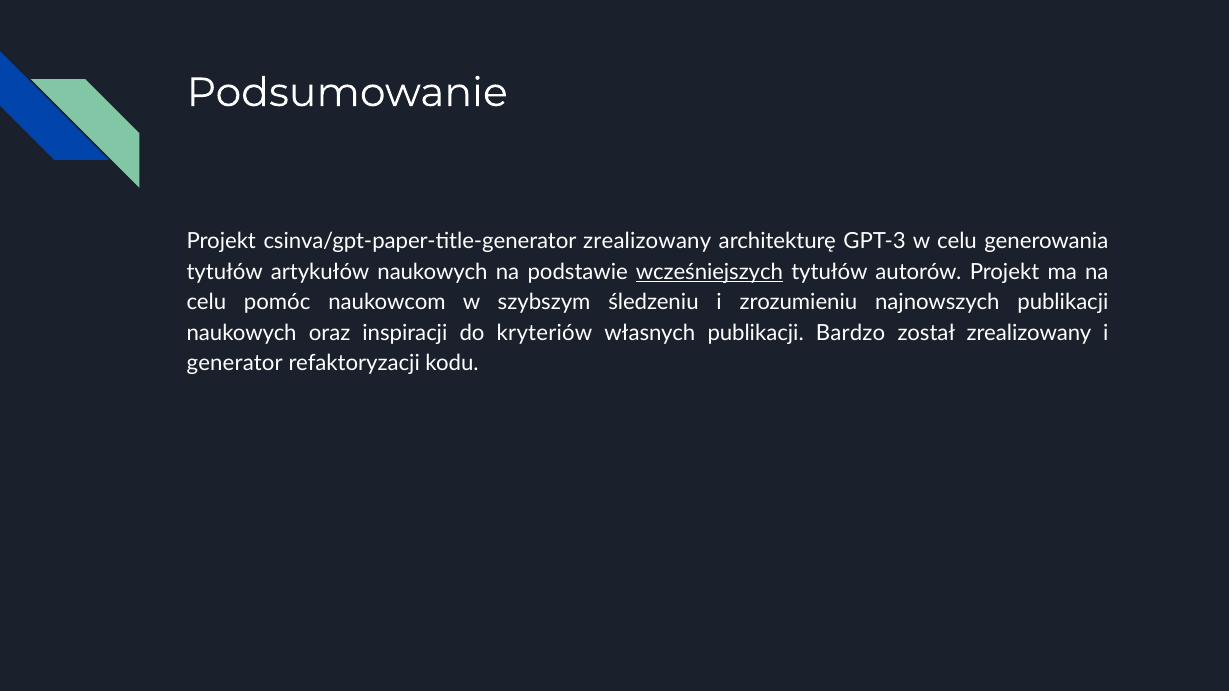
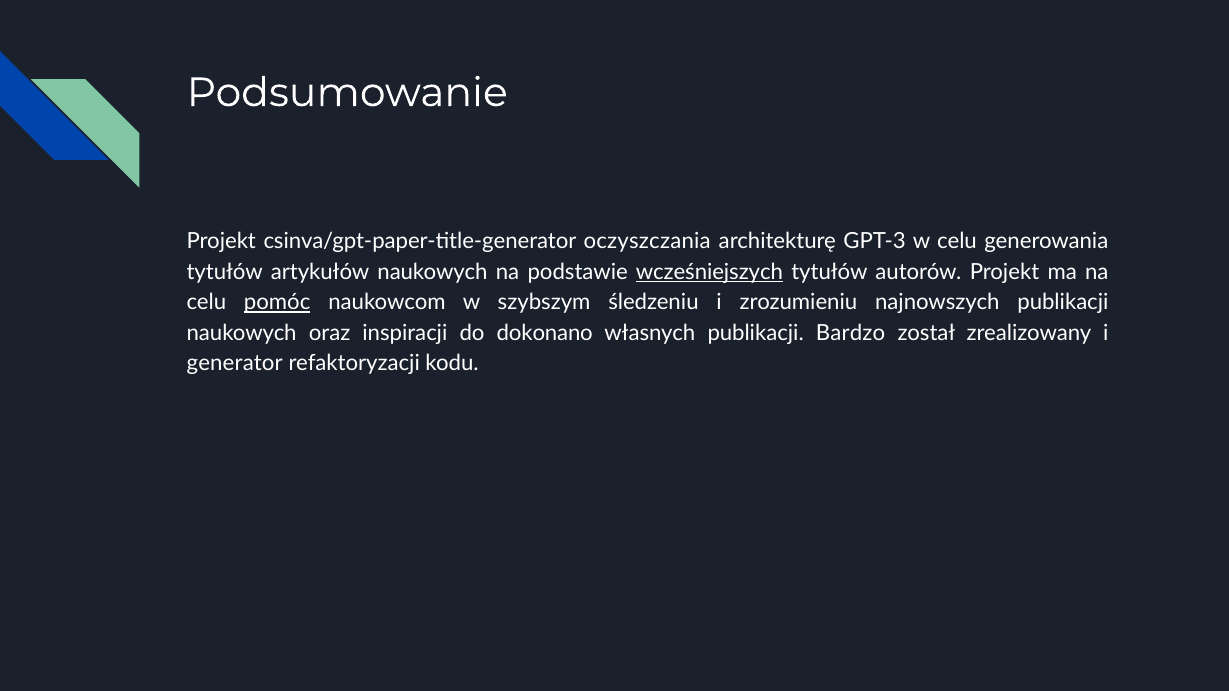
csinva/gpt-paper-title-generator zrealizowany: zrealizowany -> oczyszczania
pomóc underline: none -> present
kryteriów: kryteriów -> dokonano
